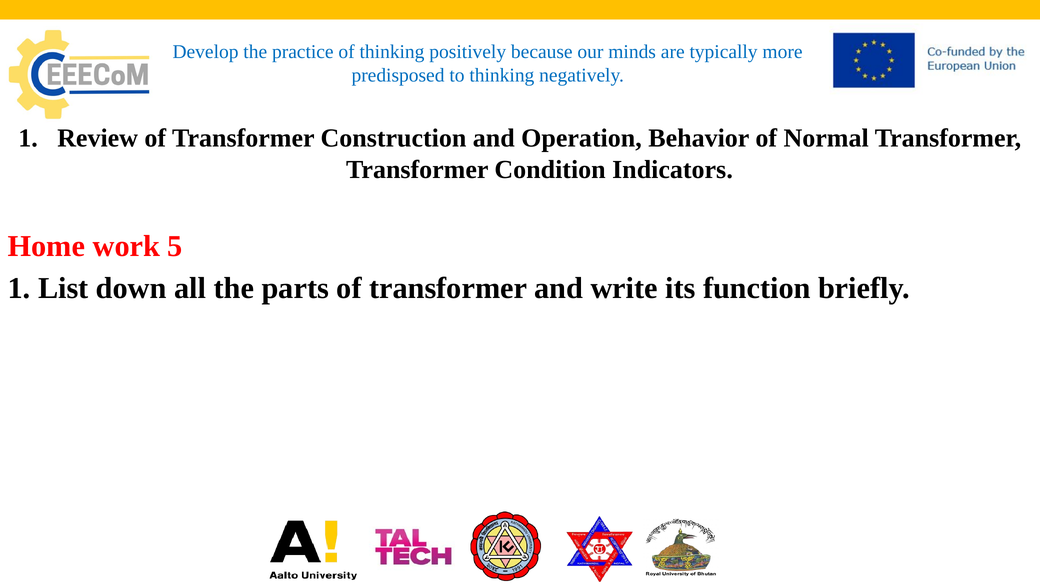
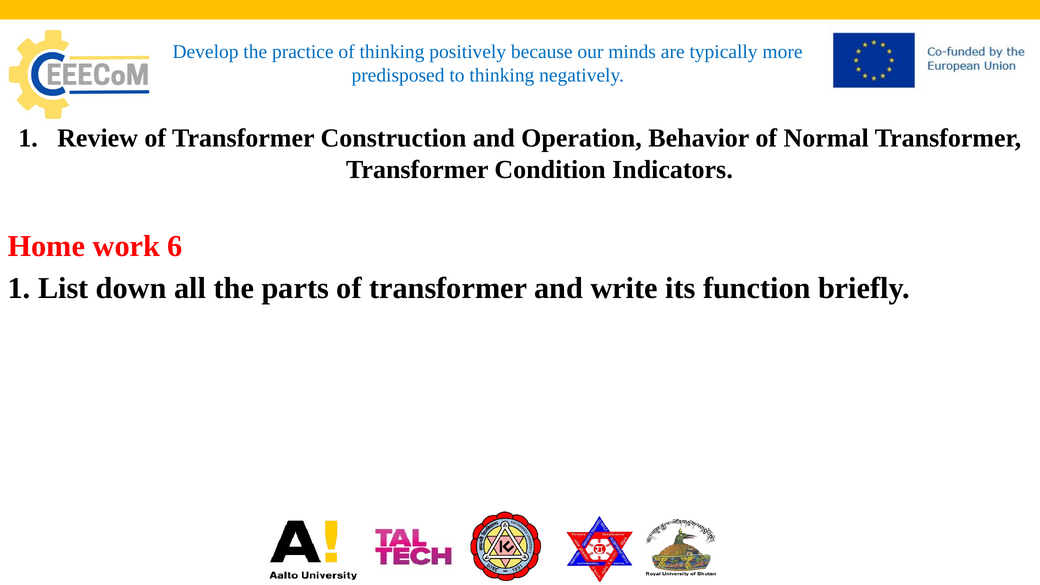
5: 5 -> 6
